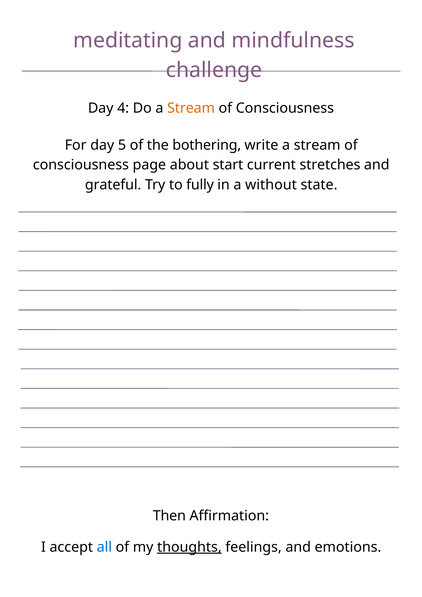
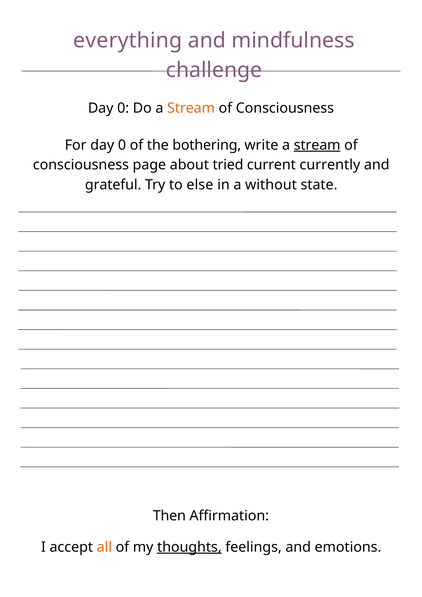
meditating: meditating -> everything
4 at (123, 108): 4 -> 0
For day 5: 5 -> 0
stream at (317, 145) underline: none -> present
start: start -> tried
stretches: stretches -> currently
fully: fully -> else
all colour: blue -> orange
